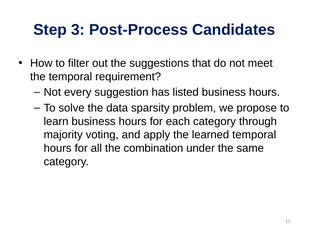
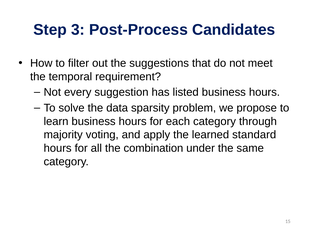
learned temporal: temporal -> standard
